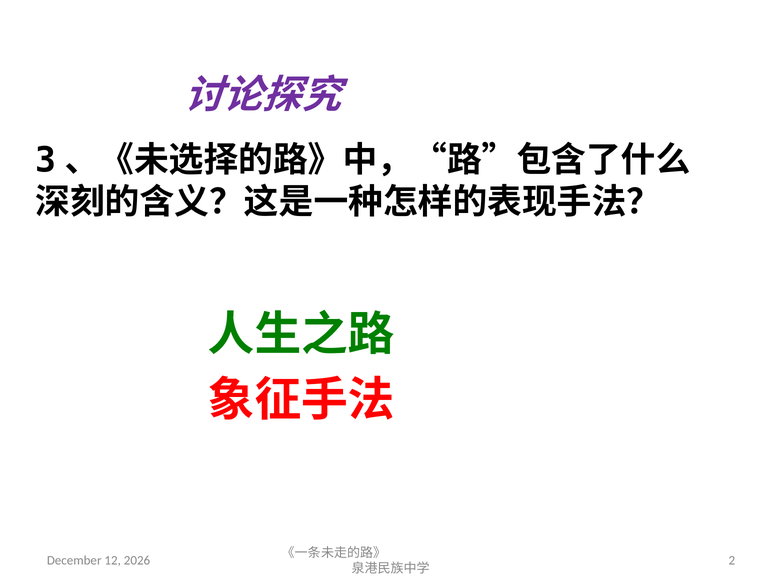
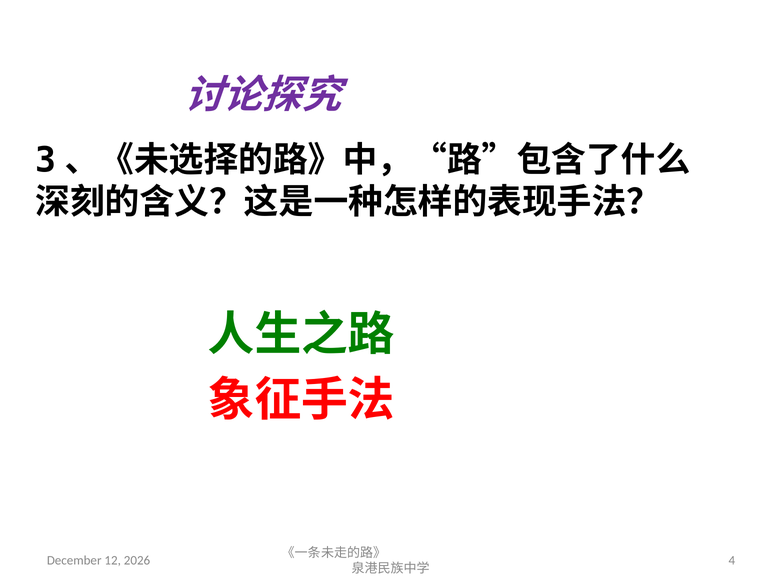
2: 2 -> 4
